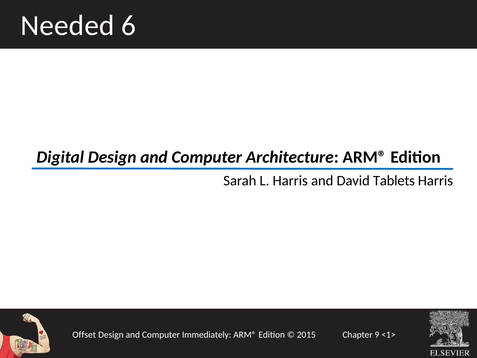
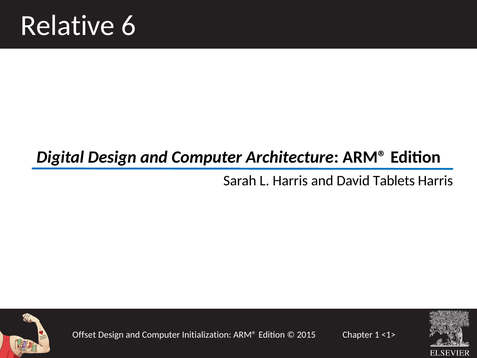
Needed: Needed -> Relative
Immediately: Immediately -> Initialization
9: 9 -> 1
